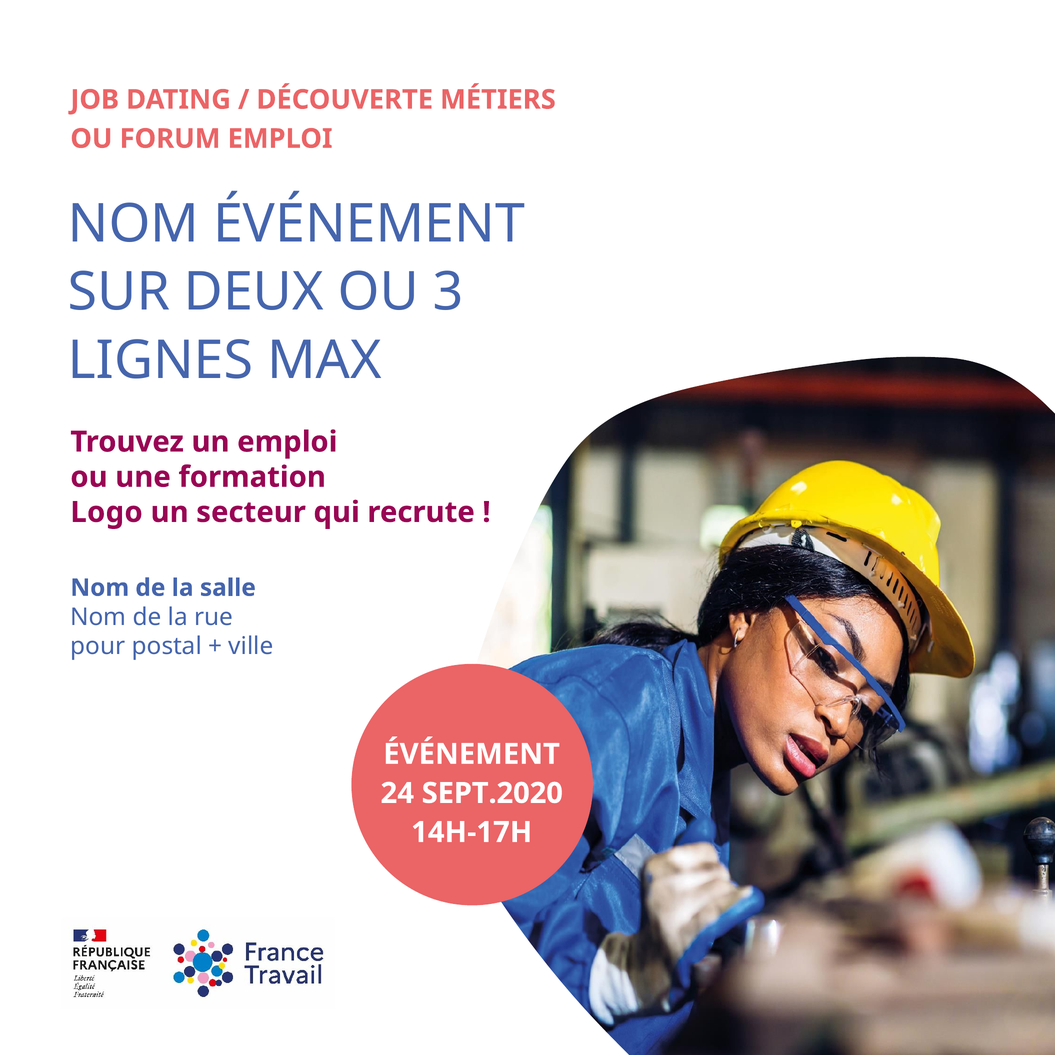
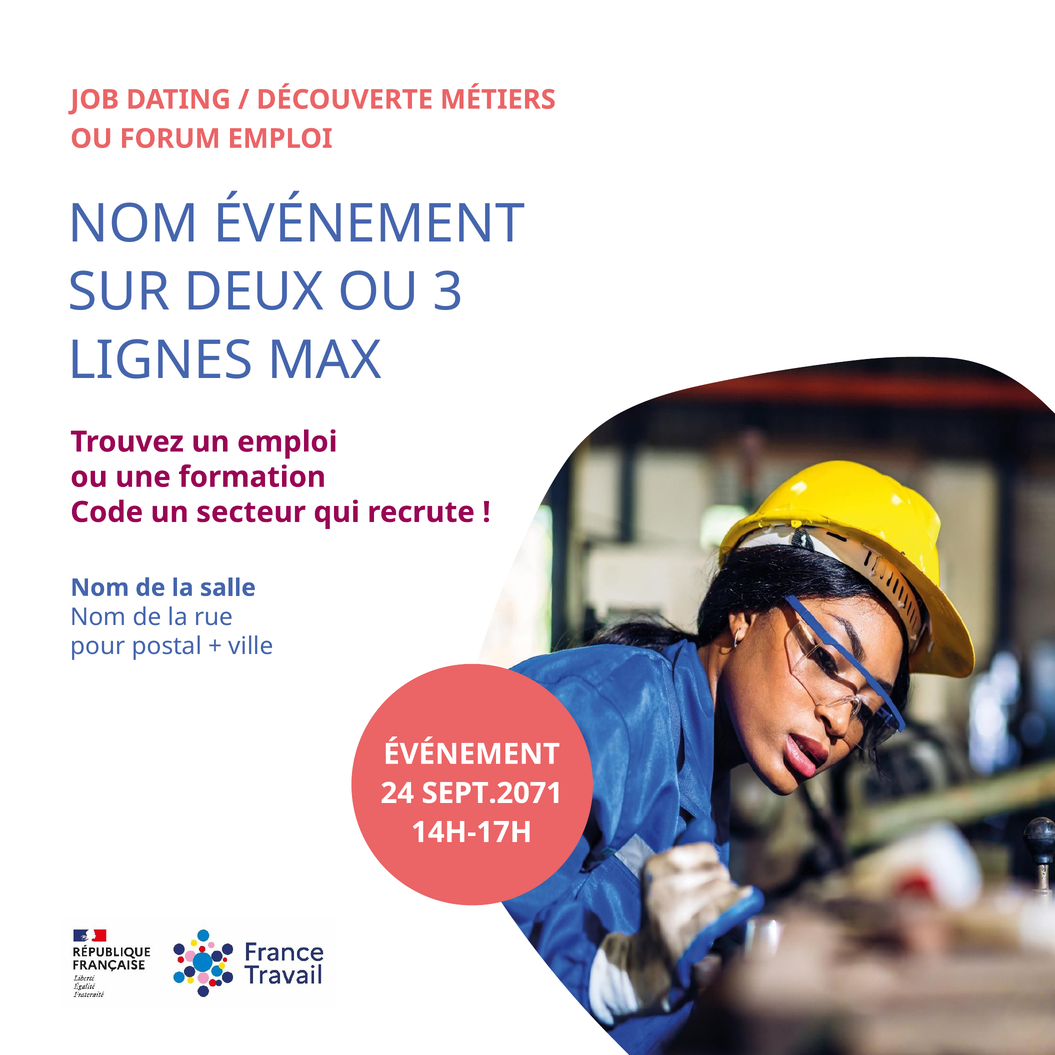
Logo: Logo -> Code
SEPT.2020: SEPT.2020 -> SEPT.2071
